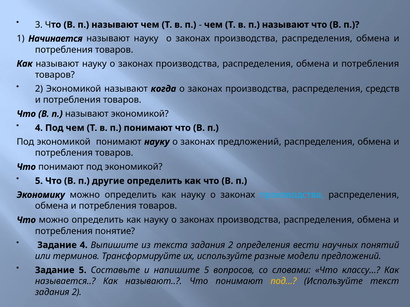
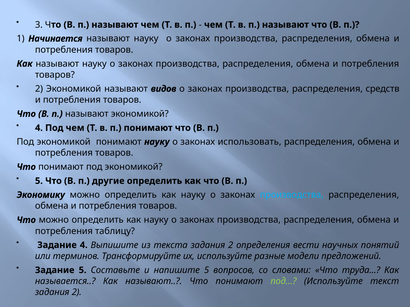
когда: когда -> видов
законах предложений: предложений -> использовать
понятие: понятие -> таблицу
классу…: классу… -> труда…
под… colour: yellow -> light green
